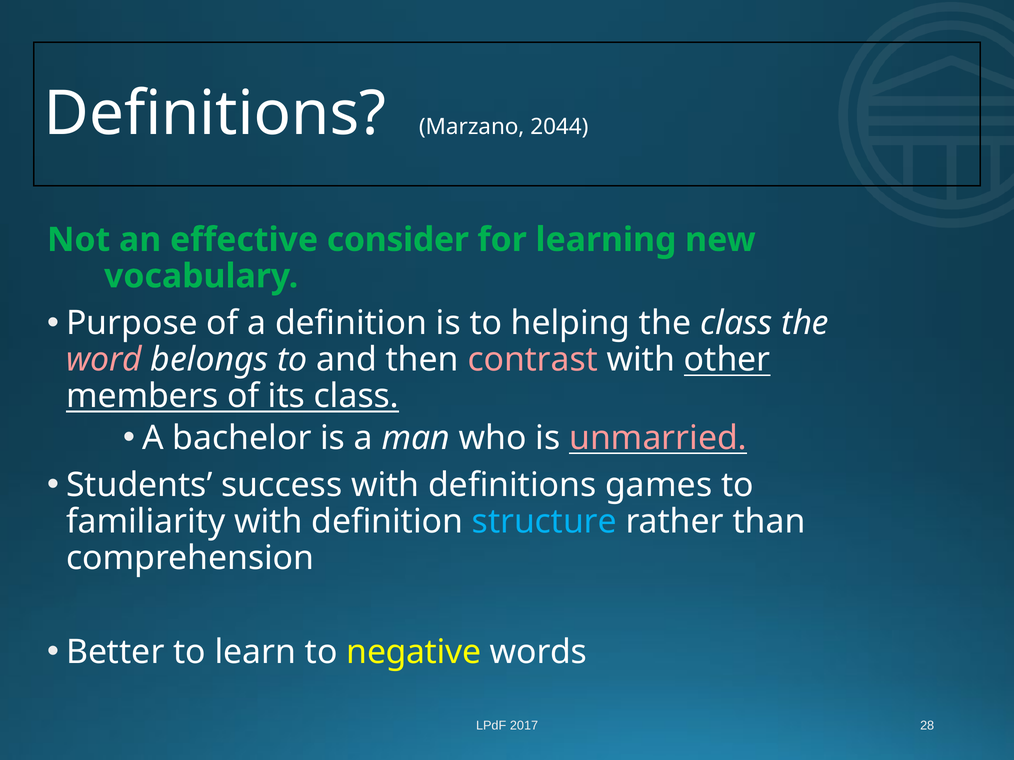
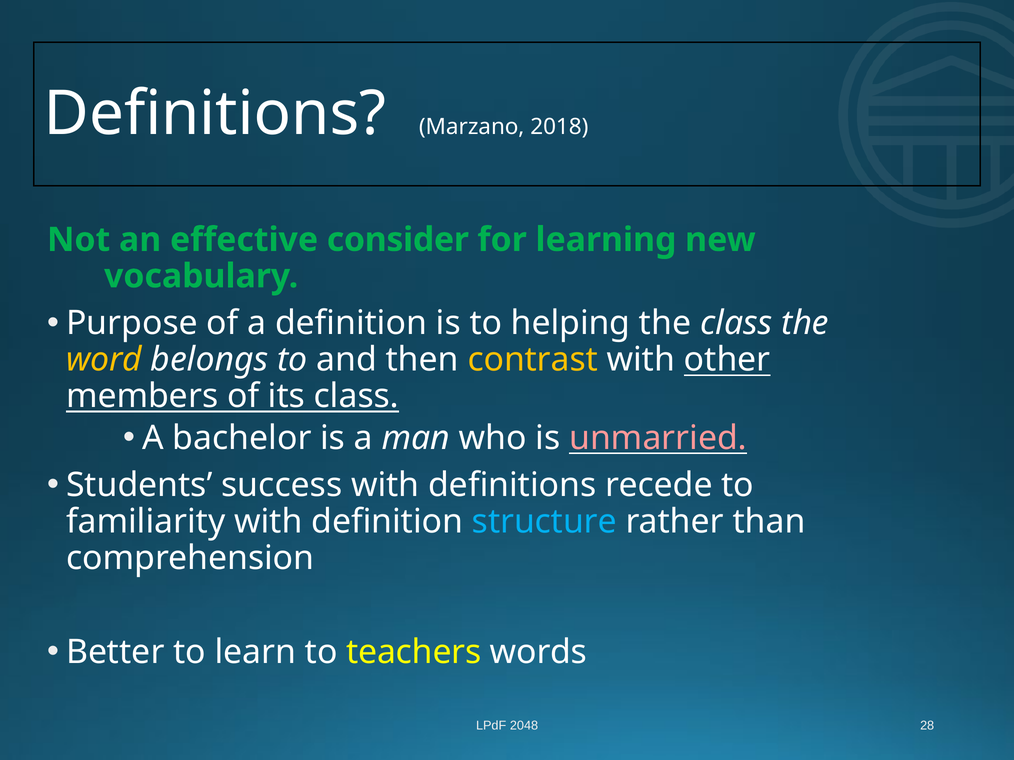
2044: 2044 -> 2018
word colour: pink -> yellow
contrast colour: pink -> yellow
games: games -> recede
negative: negative -> teachers
2017: 2017 -> 2048
